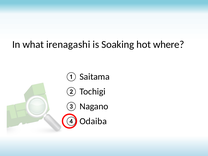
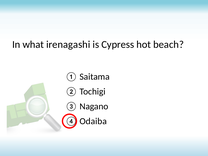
Soaking: Soaking -> Cypress
where: where -> beach
